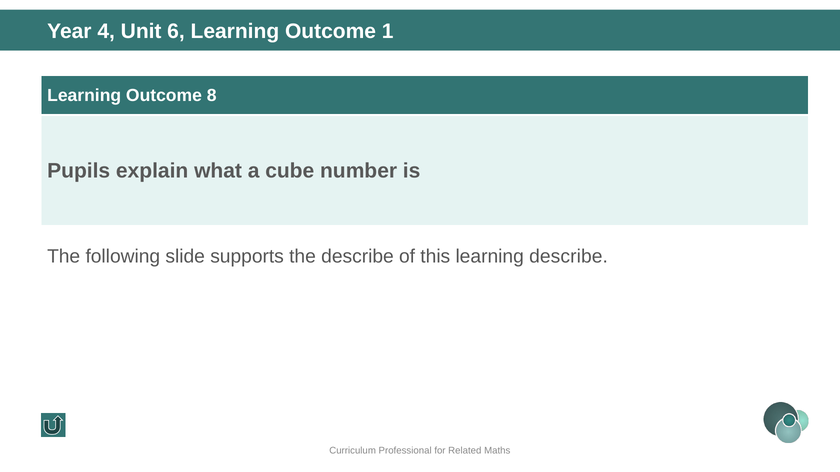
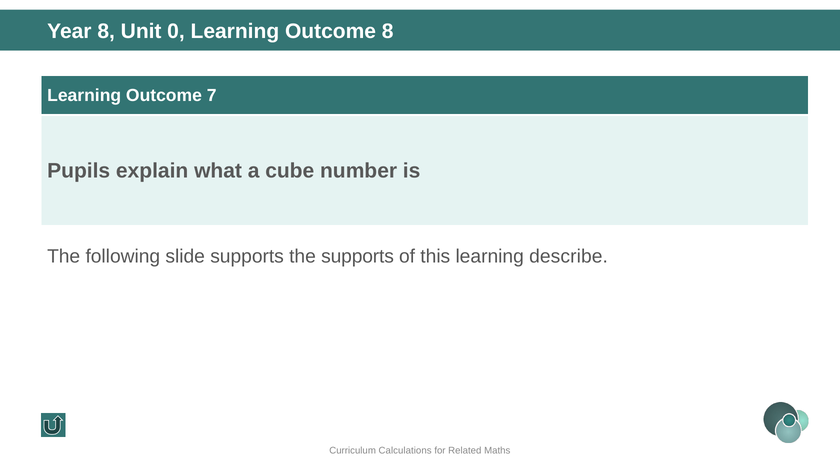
Year 4: 4 -> 8
6: 6 -> 0
Outcome 1: 1 -> 8
8: 8 -> 7
the describe: describe -> supports
Professional: Professional -> Calculations
